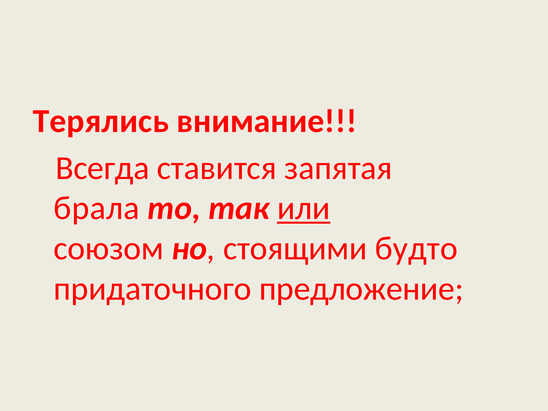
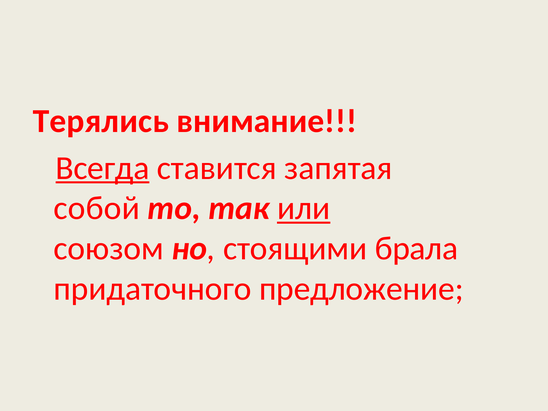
Всегда underline: none -> present
брала: брала -> собой
будто: будто -> брала
